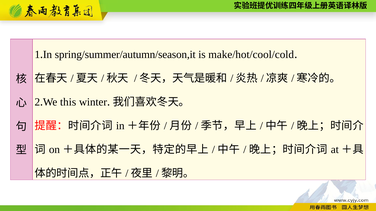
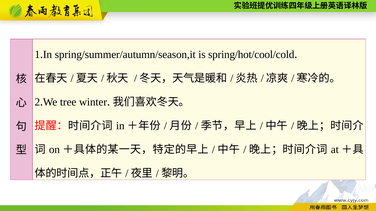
make/hot/cool/cold: make/hot/cool/cold -> spring/hot/cool/cold
this: this -> tree
